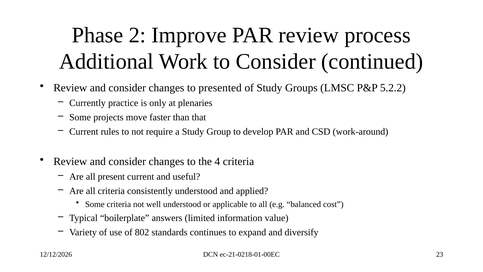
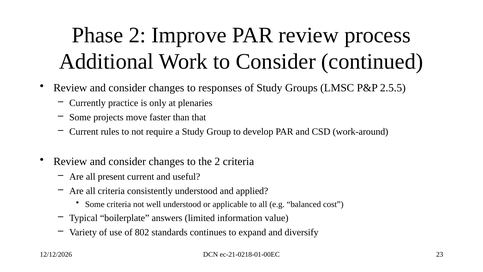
presented: presented -> responses
5.2.2: 5.2.2 -> 2.5.5
the 4: 4 -> 2
